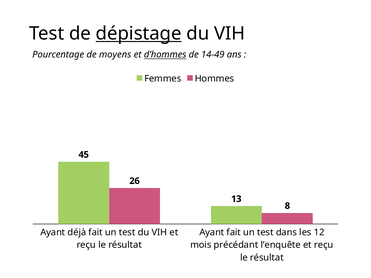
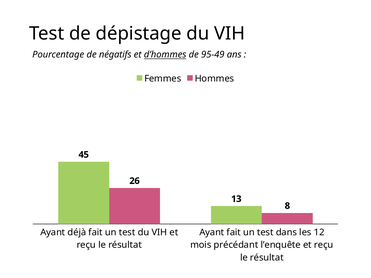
dépistage underline: present -> none
moyens: moyens -> négatifs
14-49: 14-49 -> 95-49
